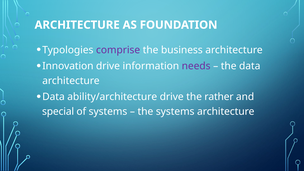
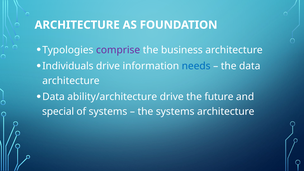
Innovation: Innovation -> Individuals
needs colour: purple -> blue
rather: rather -> future
